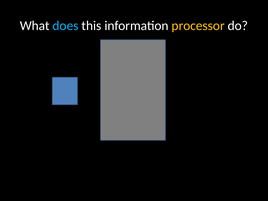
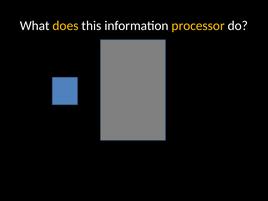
does colour: light blue -> yellow
